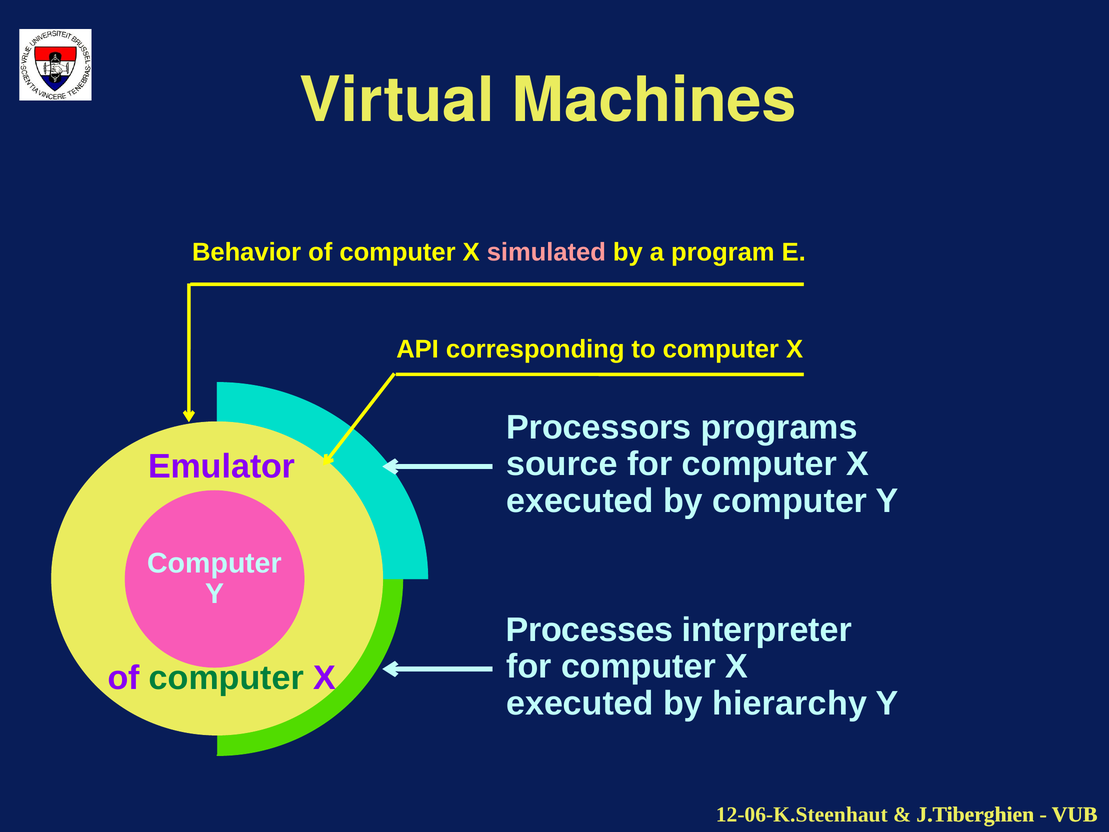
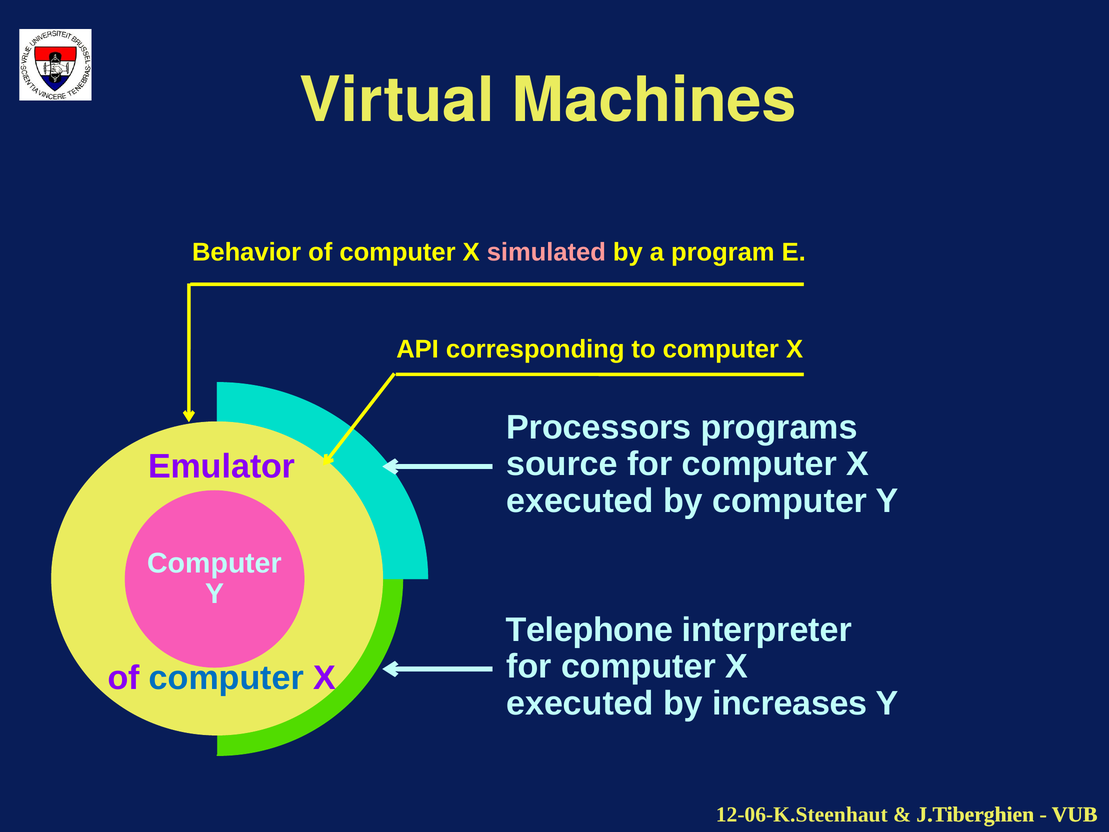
Processes: Processes -> Telephone
computer at (226, 678) colour: green -> blue
hierarchy: hierarchy -> increases
